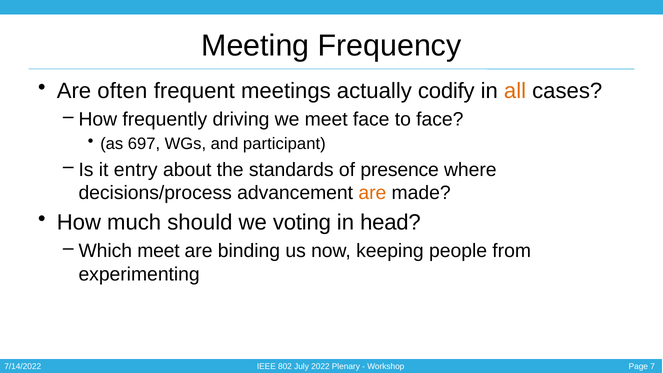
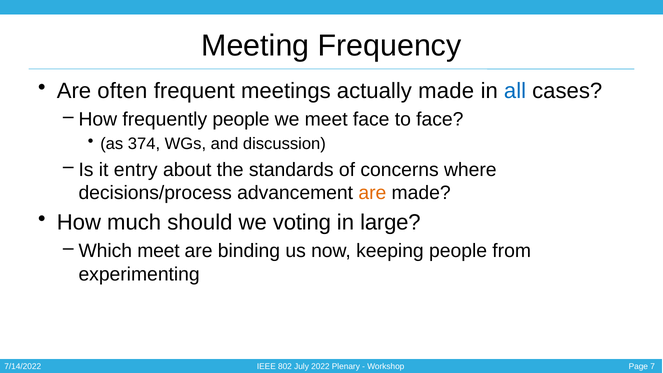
actually codify: codify -> made
all colour: orange -> blue
frequently driving: driving -> people
697: 697 -> 374
participant: participant -> discussion
presence: presence -> concerns
head: head -> large
